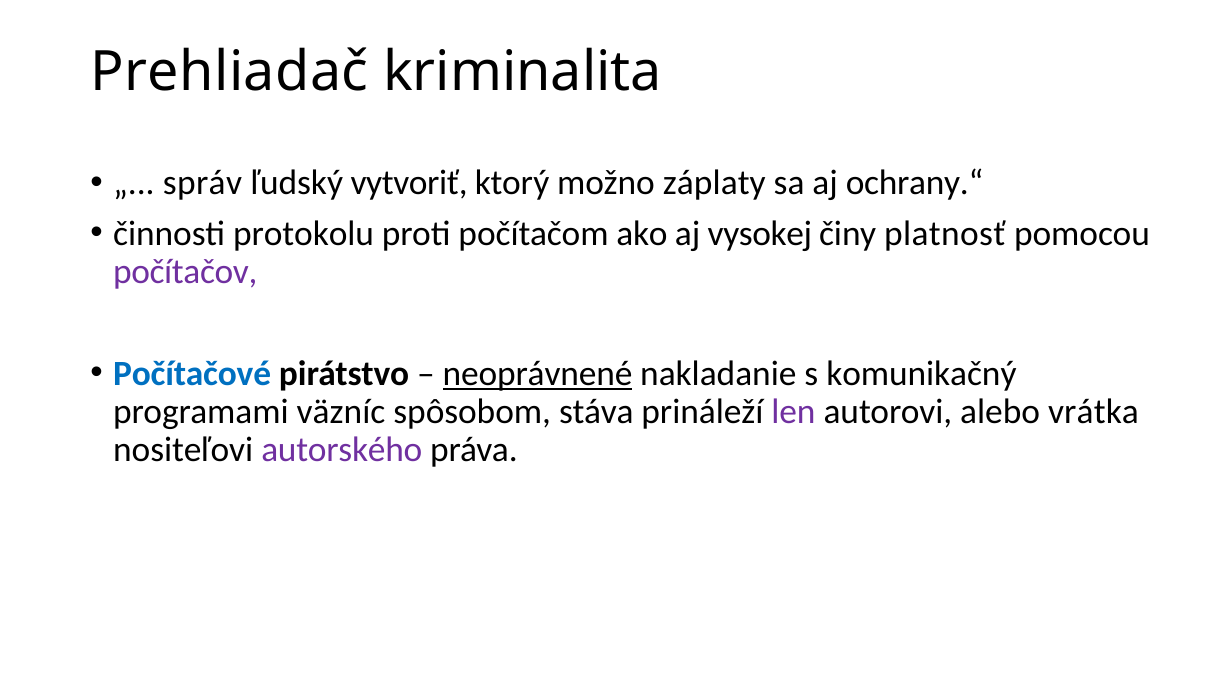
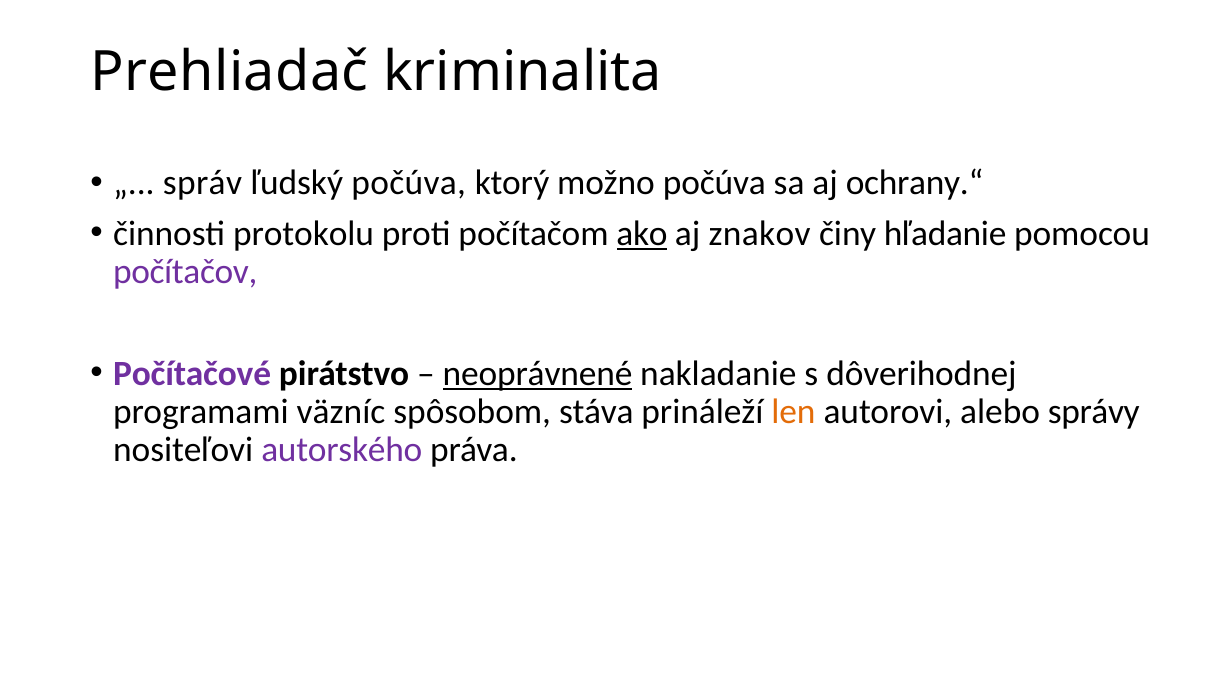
ľudský vytvoriť: vytvoriť -> počúva
možno záplaty: záplaty -> počúva
ako underline: none -> present
vysokej: vysokej -> znakov
platnosť: platnosť -> hľadanie
Počítačové colour: blue -> purple
komunikačný: komunikačný -> dôverihodnej
len colour: purple -> orange
vrátka: vrátka -> správy
